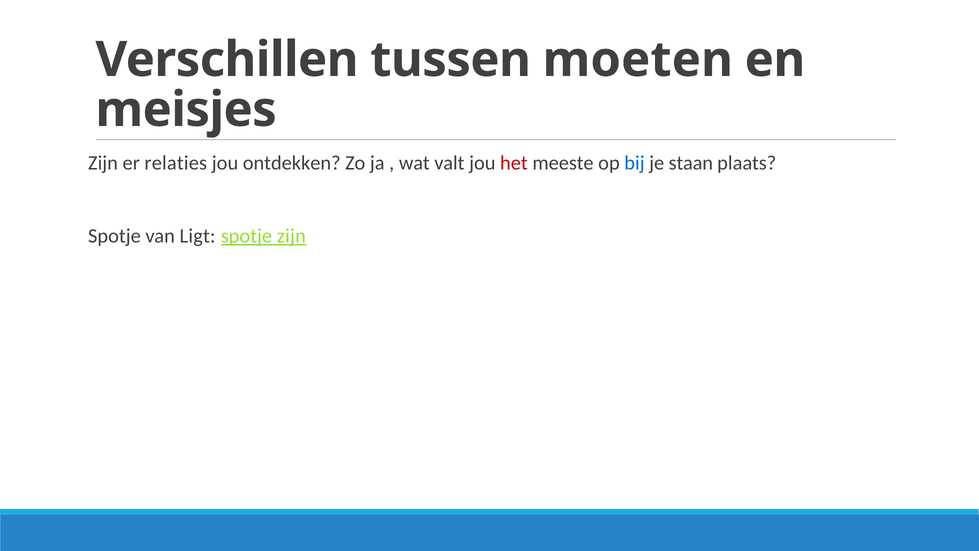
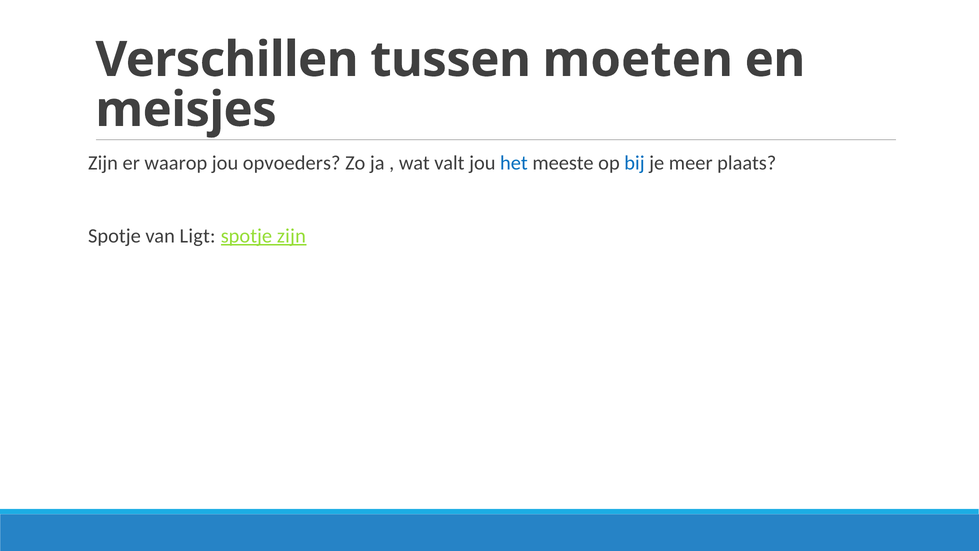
relaties: relaties -> waarop
ontdekken: ontdekken -> opvoeders
het colour: red -> blue
staan: staan -> meer
